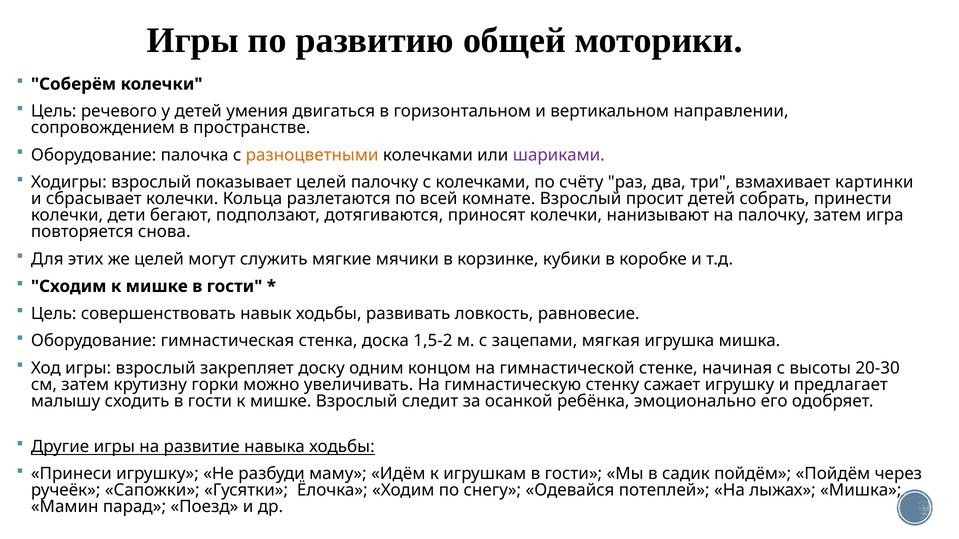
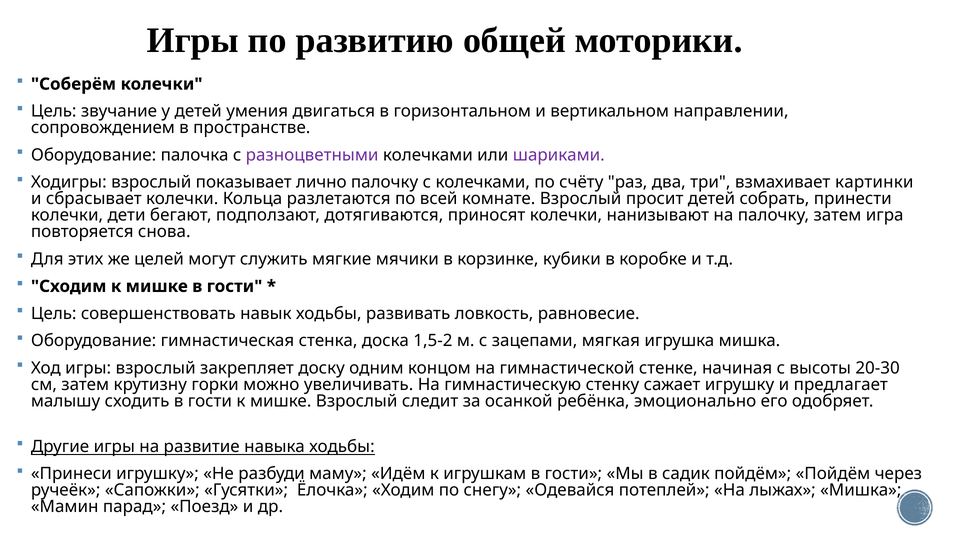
речевого: речевого -> звучание
разноцветными colour: orange -> purple
показывает целей: целей -> лично
